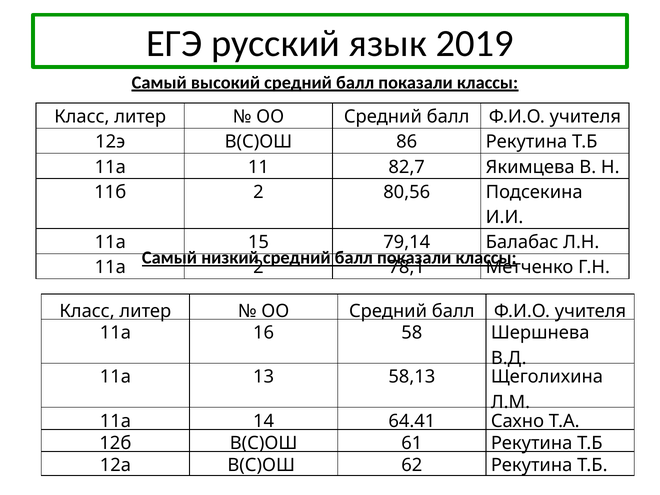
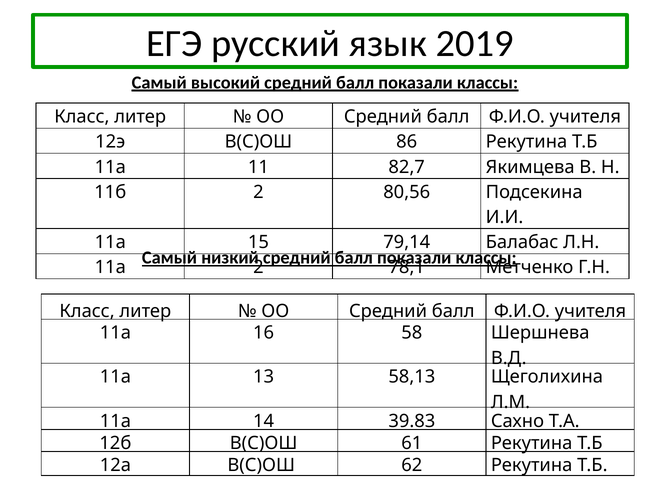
64.41: 64.41 -> 39.83
